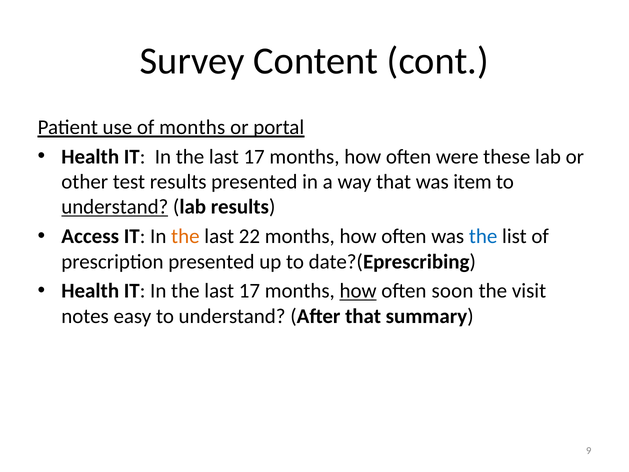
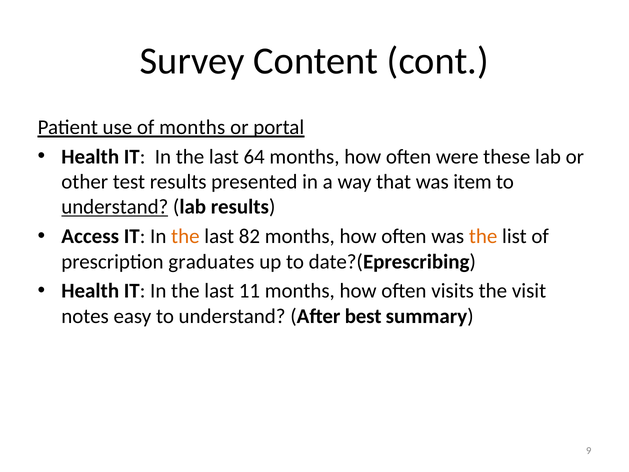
17 at (254, 157): 17 -> 64
22: 22 -> 82
the at (483, 236) colour: blue -> orange
prescription presented: presented -> graduates
17 at (249, 291): 17 -> 11
how at (358, 291) underline: present -> none
soon: soon -> visits
After that: that -> best
